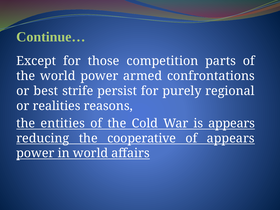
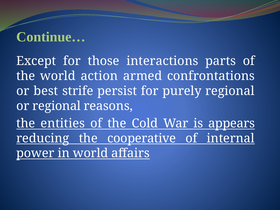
competition: competition -> interactions
world power: power -> action
or realities: realities -> regional
of appears: appears -> internal
